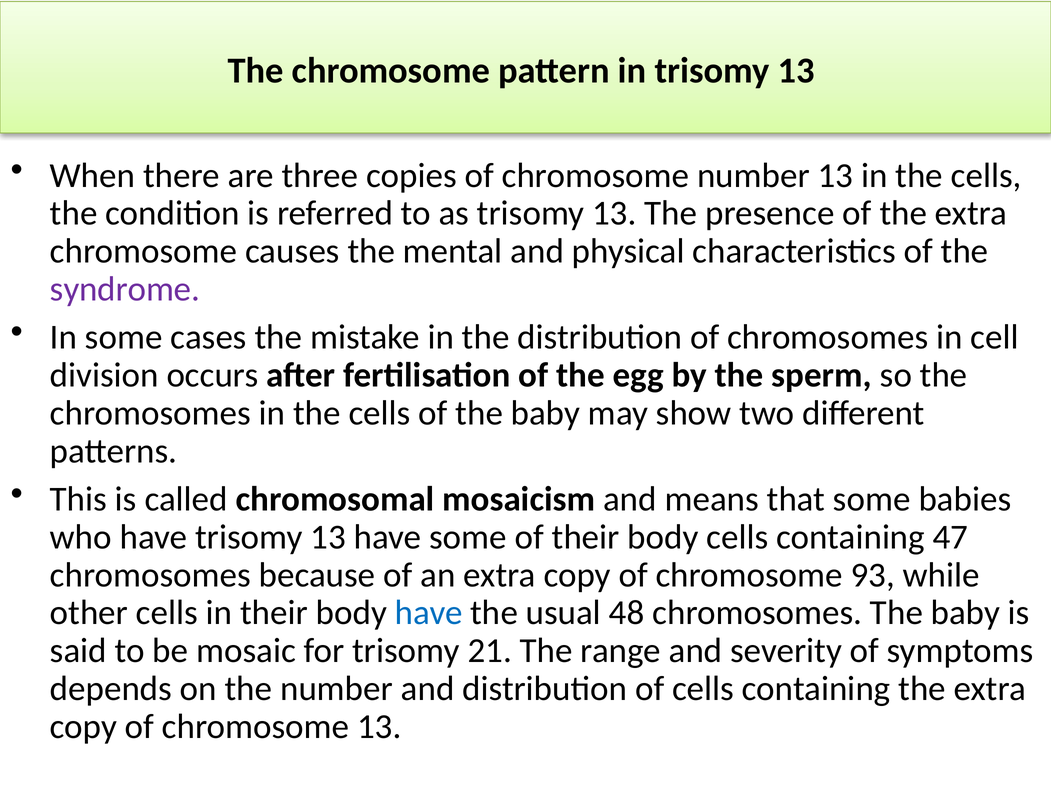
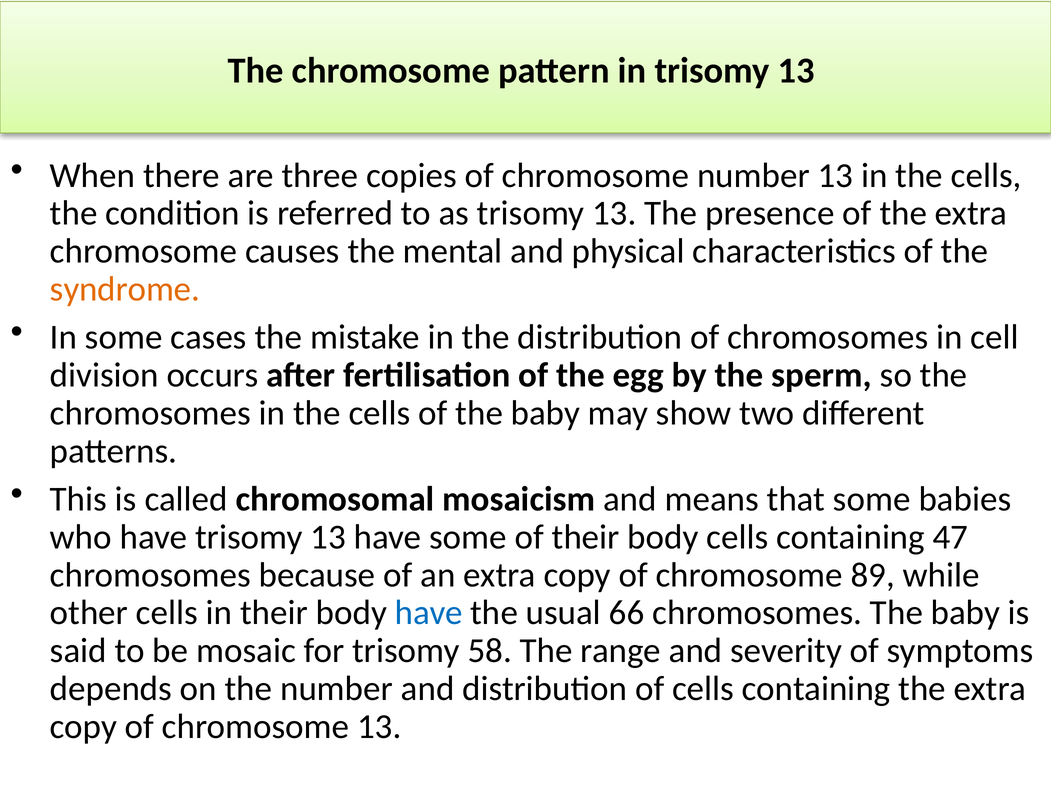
syndrome colour: purple -> orange
93: 93 -> 89
48: 48 -> 66
21: 21 -> 58
